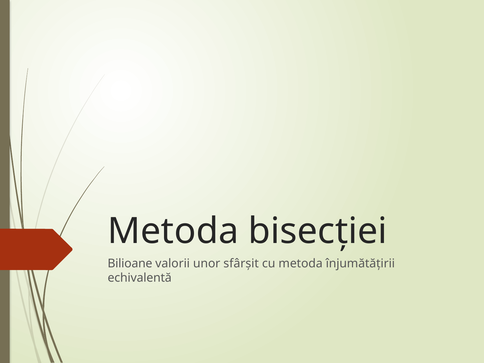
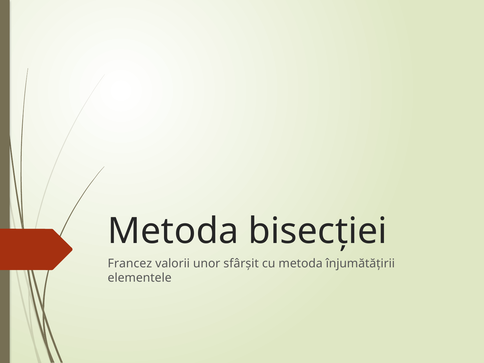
Bilioane: Bilioane -> Francez
echivalentă: echivalentă -> elementele
